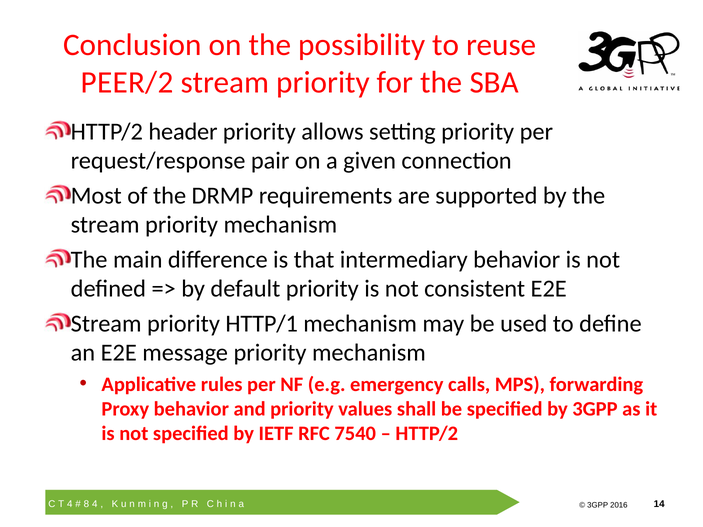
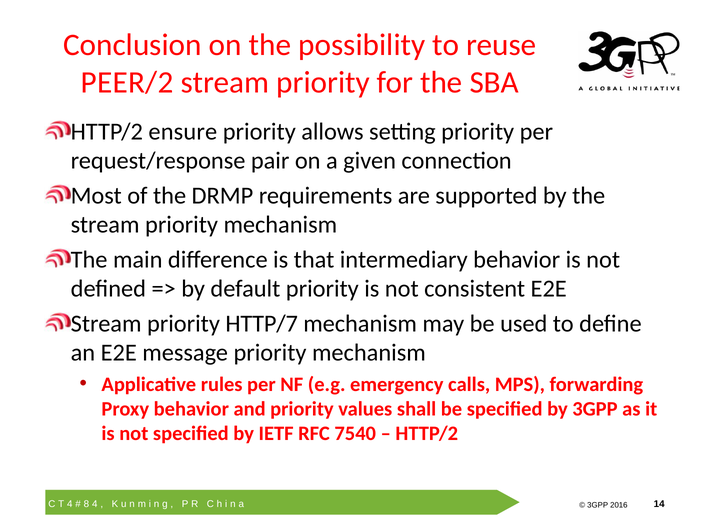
header: header -> ensure
HTTP/1: HTTP/1 -> HTTP/7
